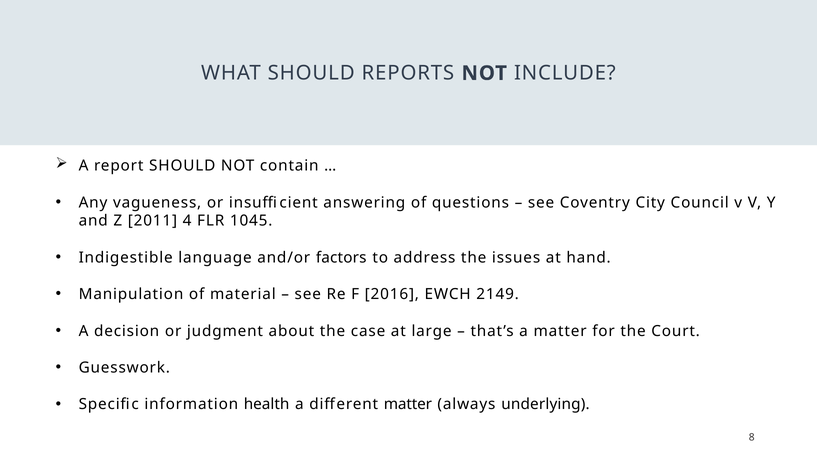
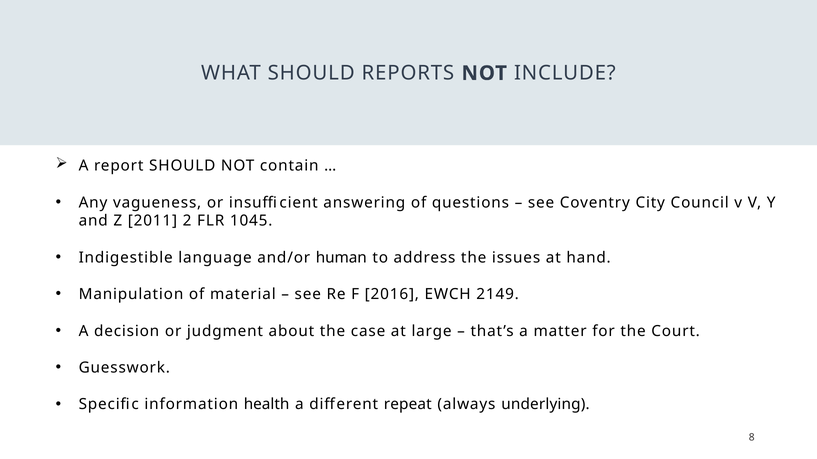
4: 4 -> 2
factors: factors -> human
different matter: matter -> repeat
